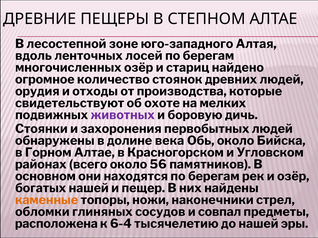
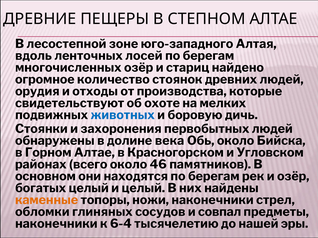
животных colour: purple -> blue
56: 56 -> 46
богатых нашей: нашей -> целый
и пещер: пещер -> целый
расположена at (56, 224): расположена -> наконечники
